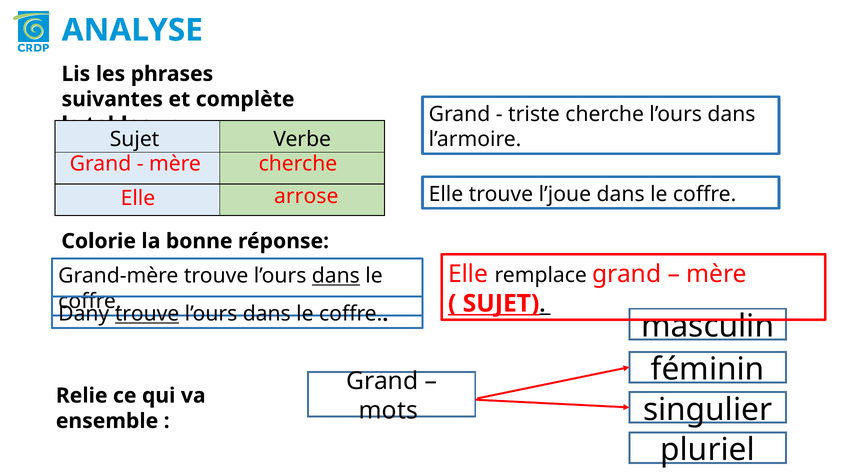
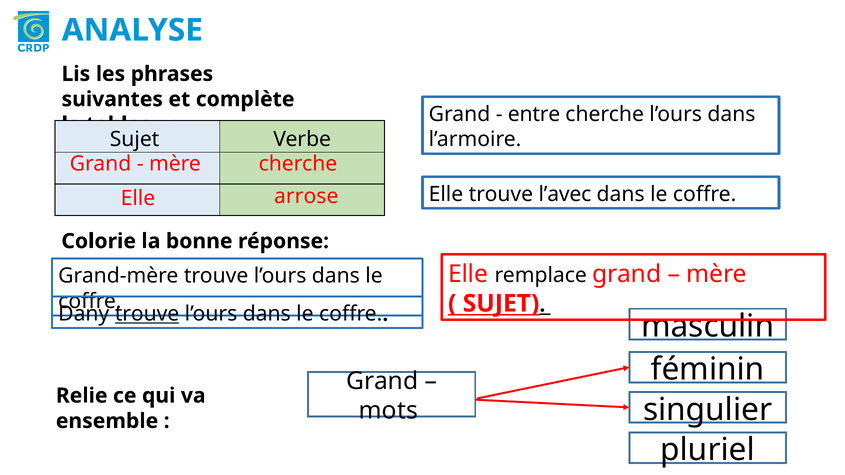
triste: triste -> entre
l’joue: l’joue -> l’avec
dans at (336, 276) underline: present -> none
